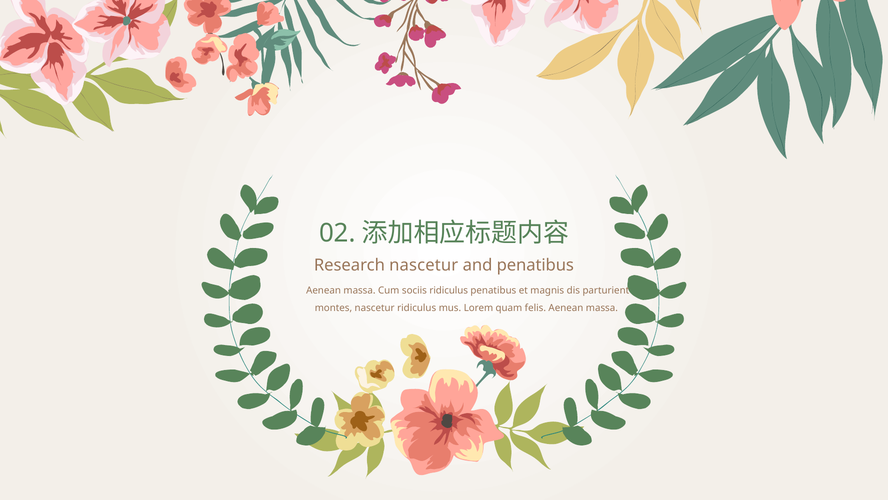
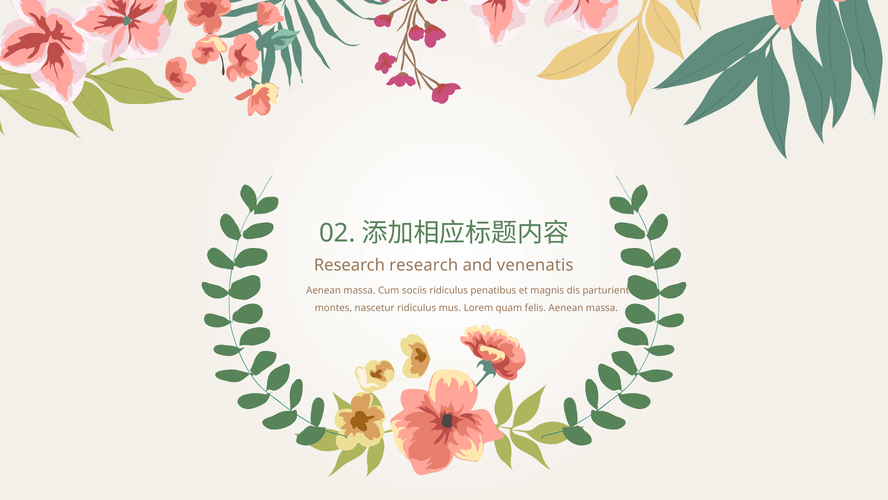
Research nascetur: nascetur -> research
and penatibus: penatibus -> venenatis
